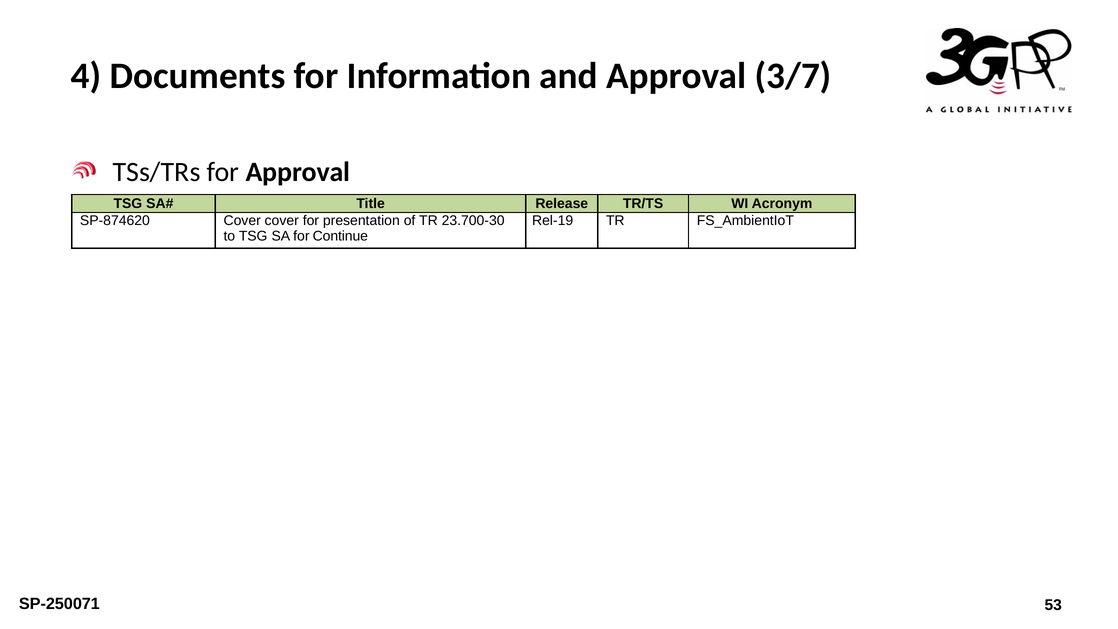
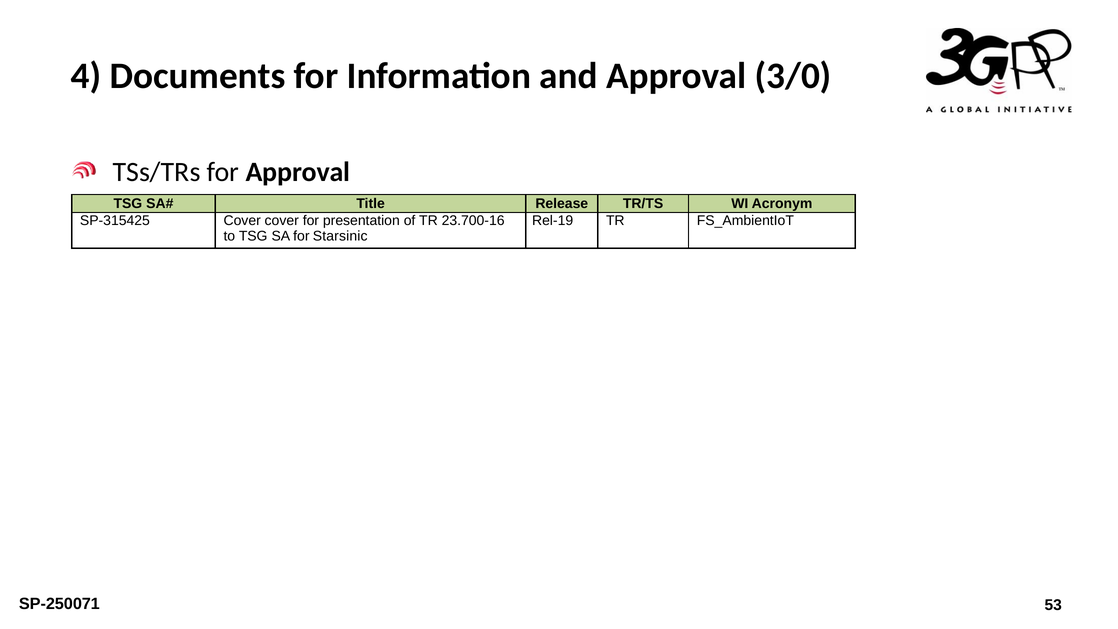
3/7: 3/7 -> 3/0
SP-874620: SP-874620 -> SP-315425
23.700-30: 23.700-30 -> 23.700-16
Continue: Continue -> Starsinic
